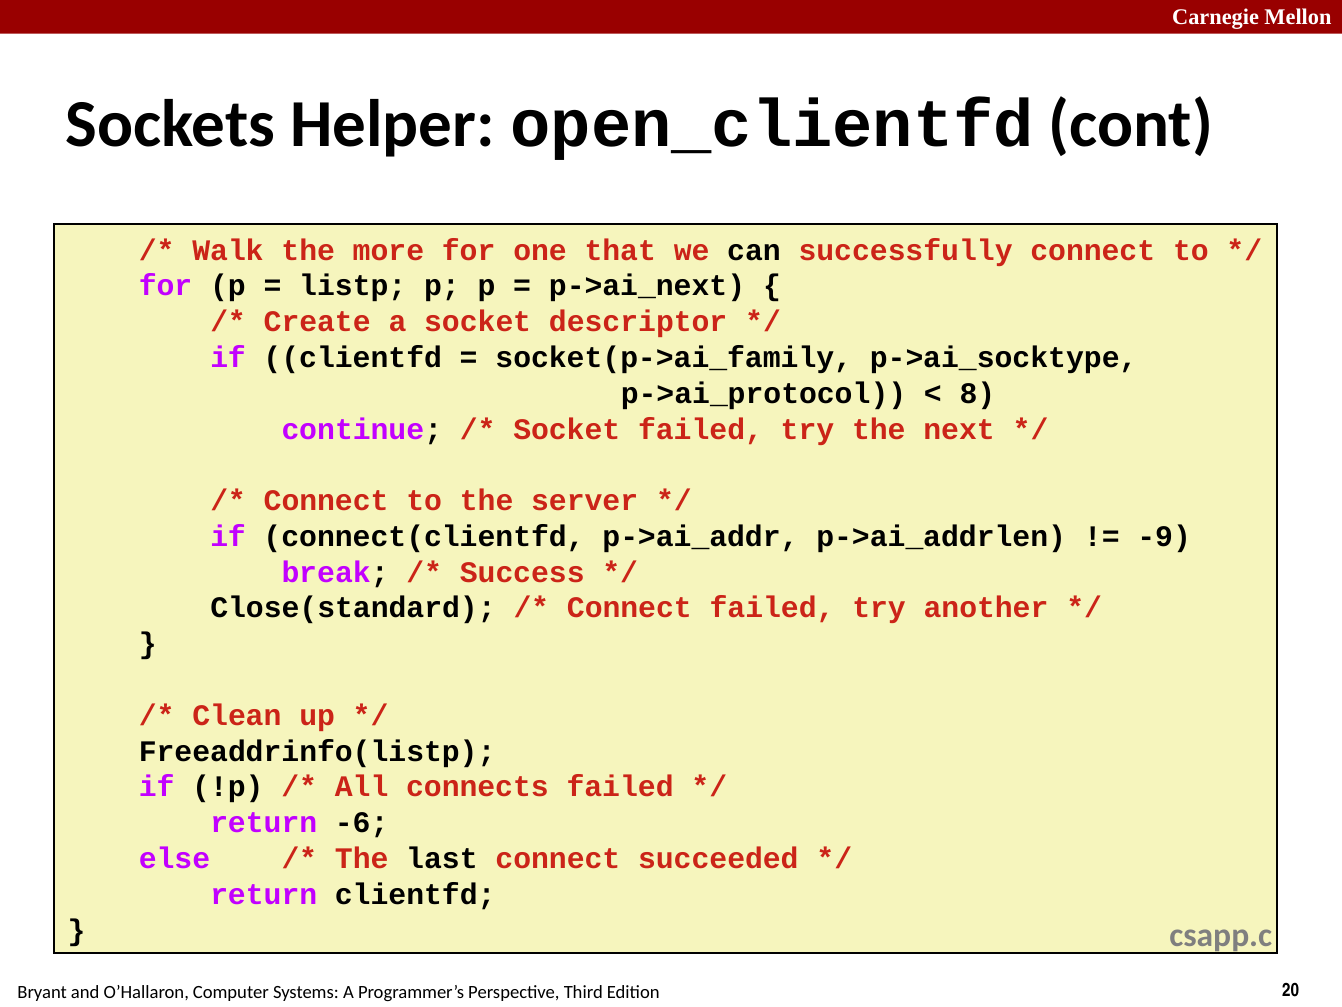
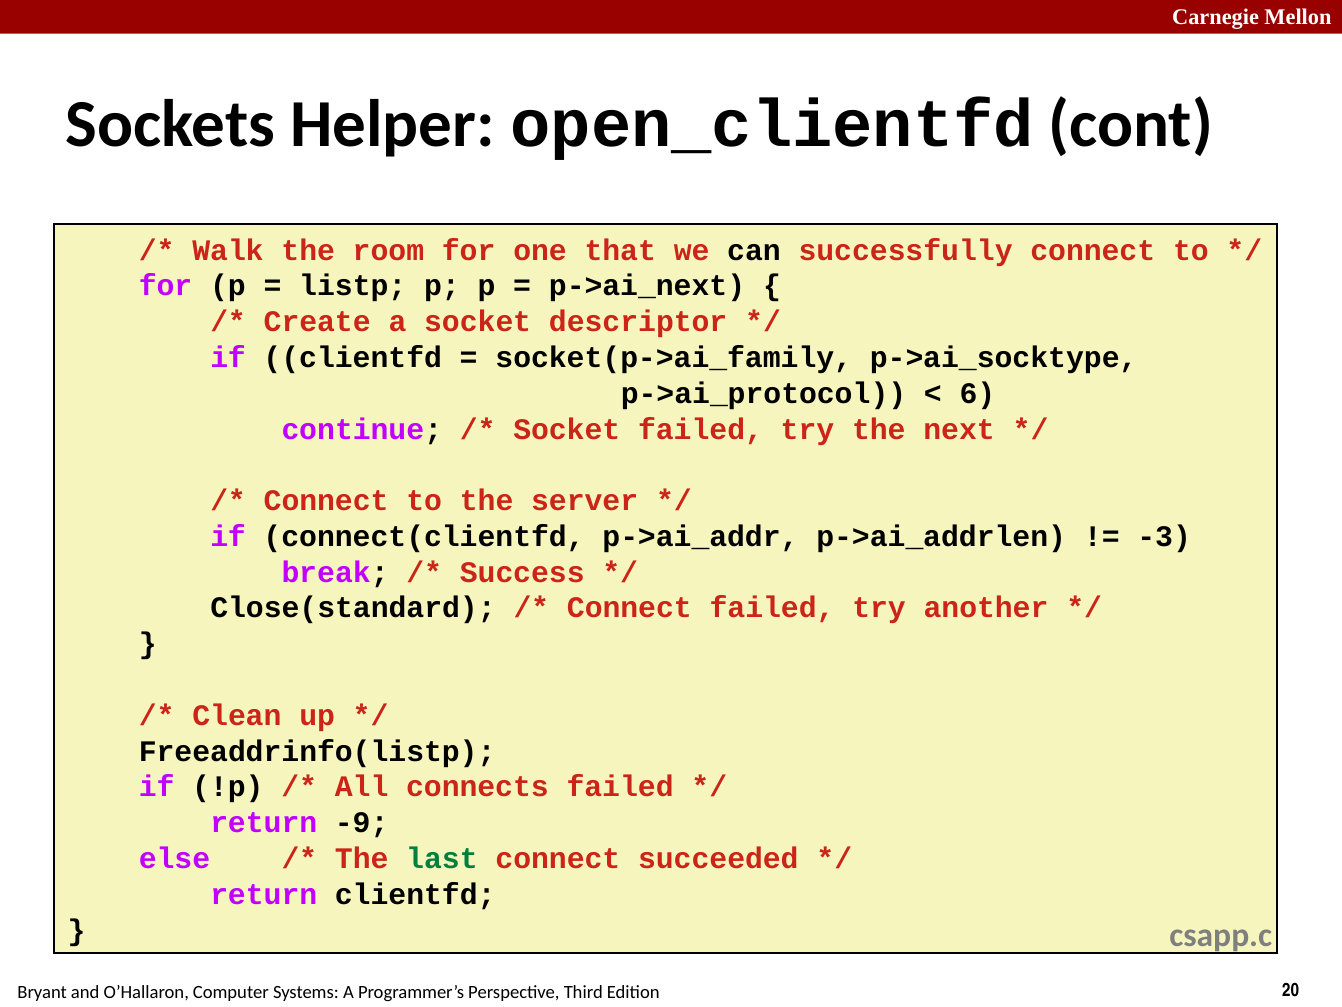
more: more -> room
8: 8 -> 6
-9: -9 -> -3
-6: -6 -> -9
last colour: black -> green
